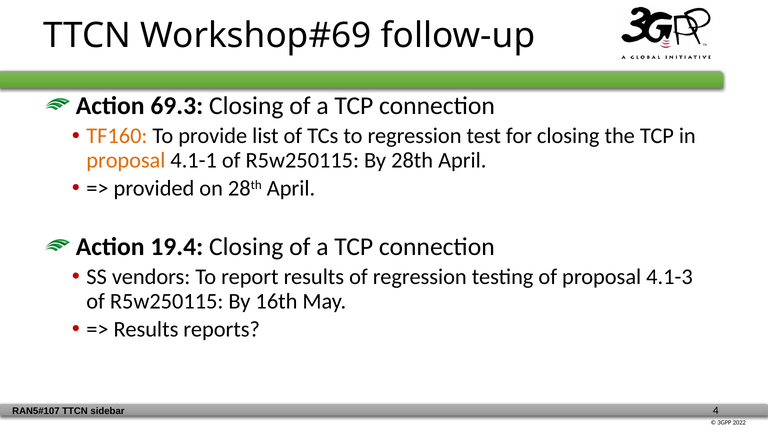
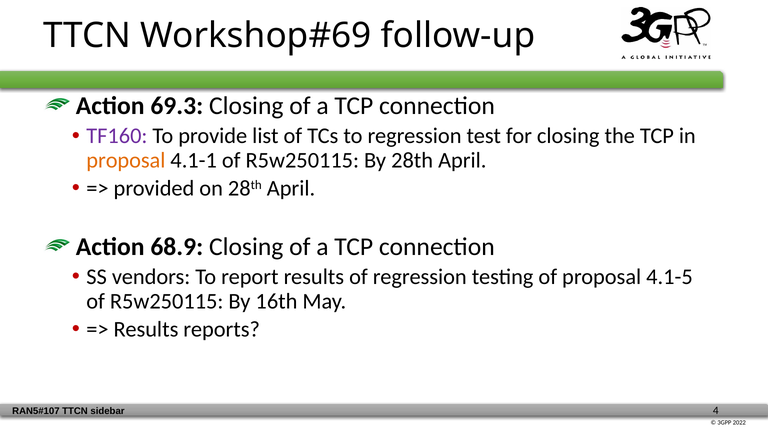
TF160 colour: orange -> purple
19.4: 19.4 -> 68.9
4.1-3: 4.1-3 -> 4.1-5
